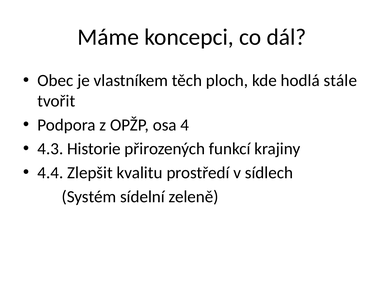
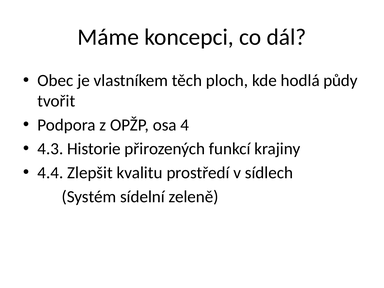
stále: stále -> půdy
